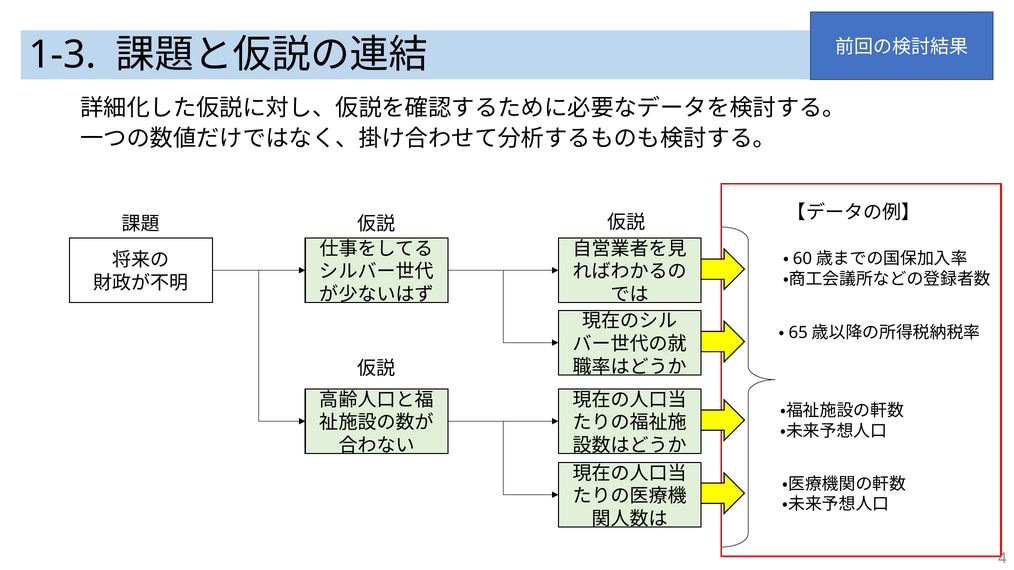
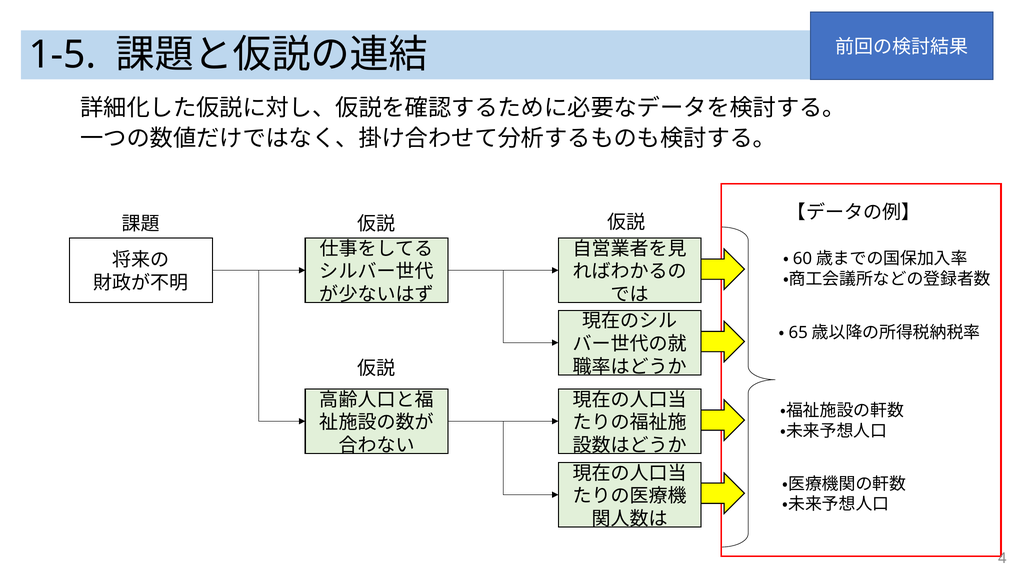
1-3: 1-3 -> 1-5
